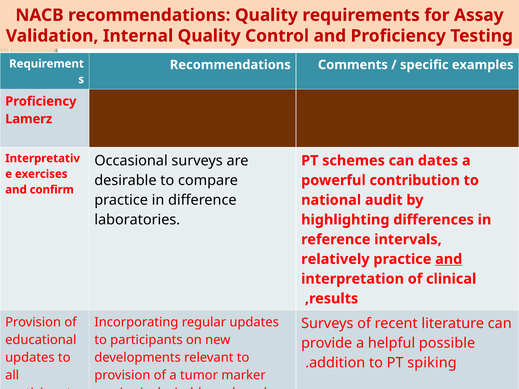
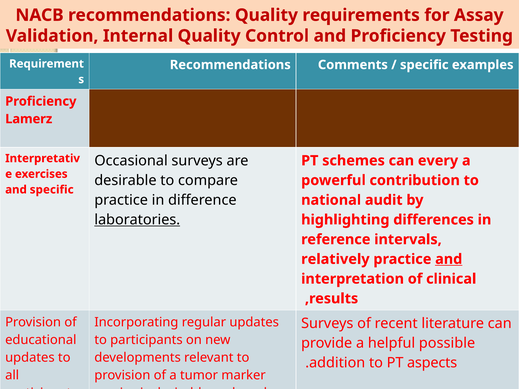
dates: dates -> every
and confirm: confirm -> specific
laboratories underline: none -> present
spiking: spiking -> aspects
